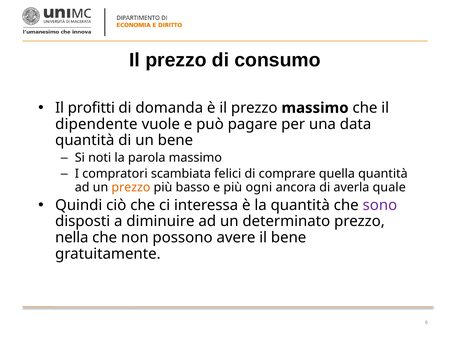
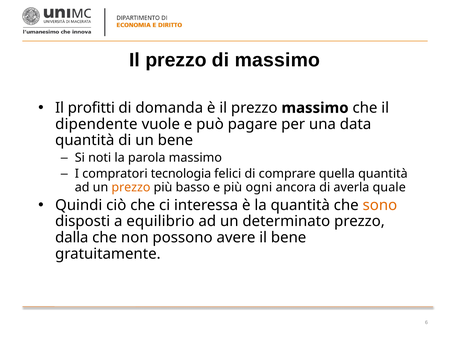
di consumo: consumo -> massimo
scambiata: scambiata -> tecnologia
sono colour: purple -> orange
diminuire: diminuire -> equilibrio
nella: nella -> dalla
